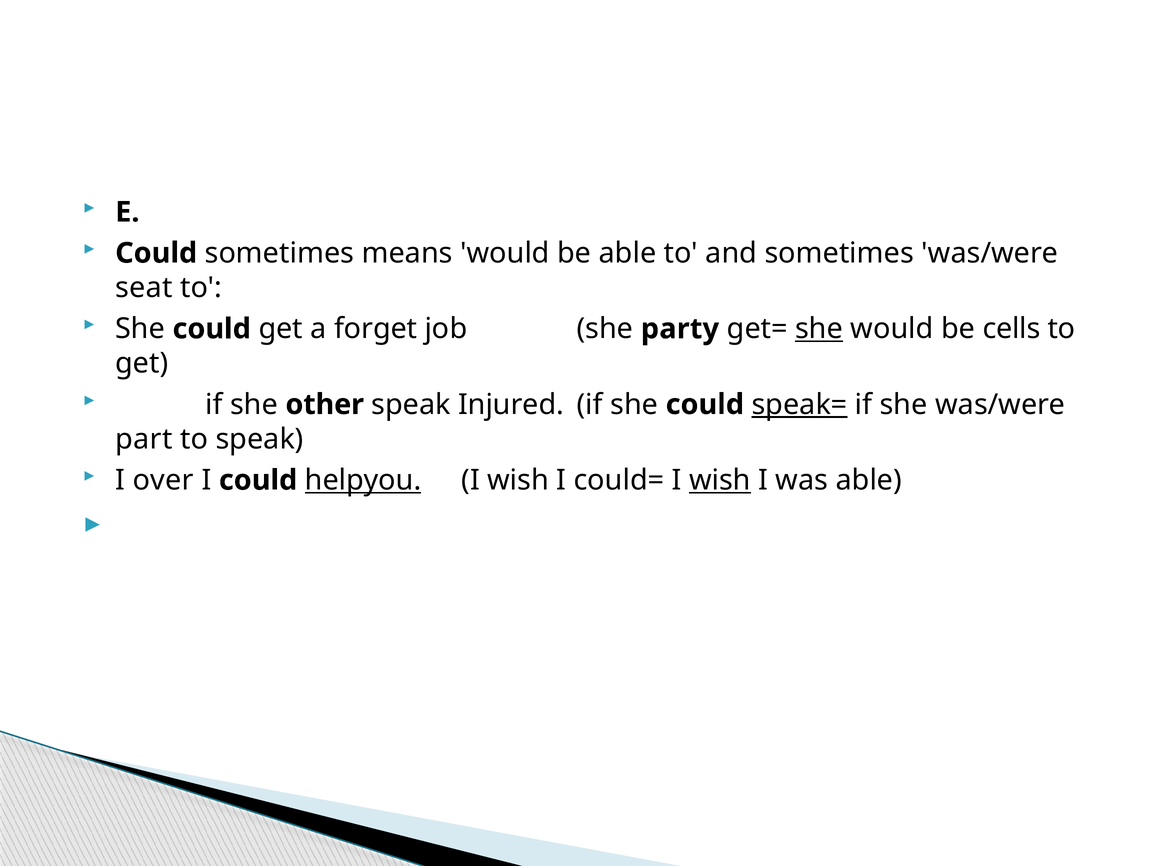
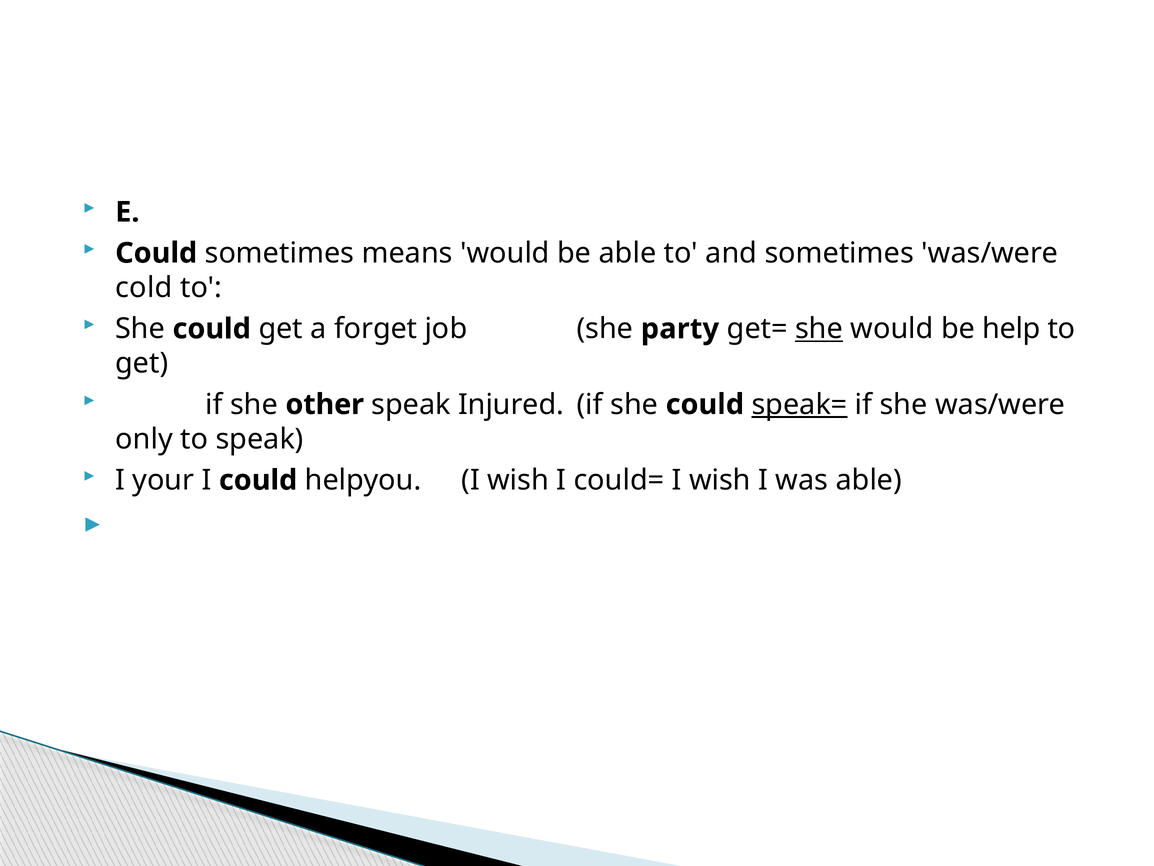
seat: seat -> cold
cells: cells -> help
part: part -> only
over: over -> your
helpyou underline: present -> none
wish at (720, 480) underline: present -> none
